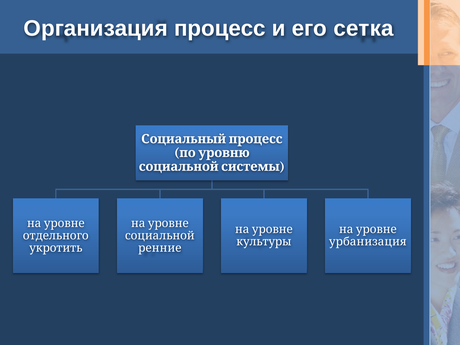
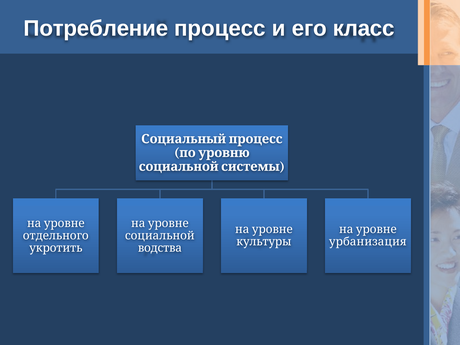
Организация: Организация -> Потребление
сетка: сетка -> класс
ренние: ренние -> водства
